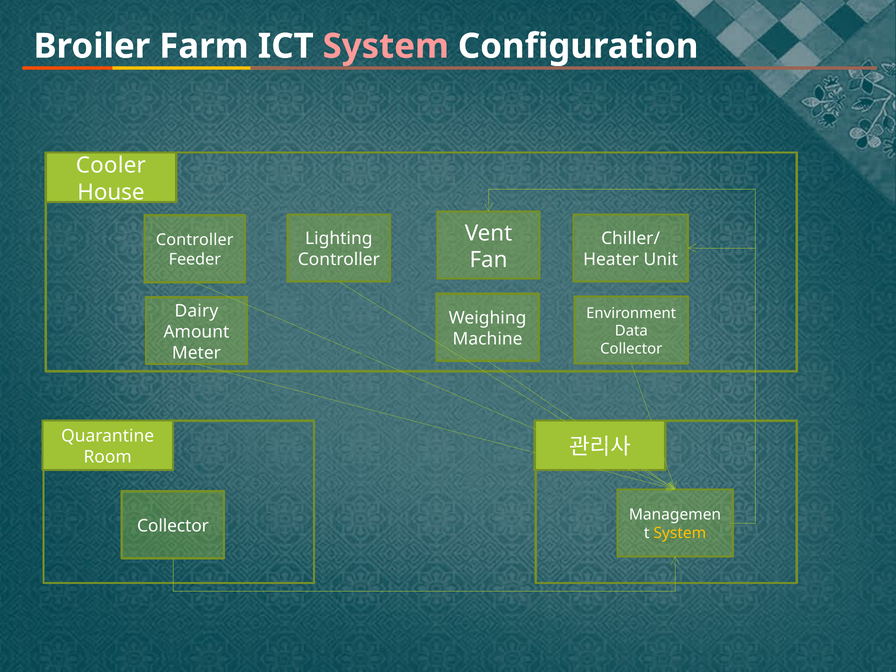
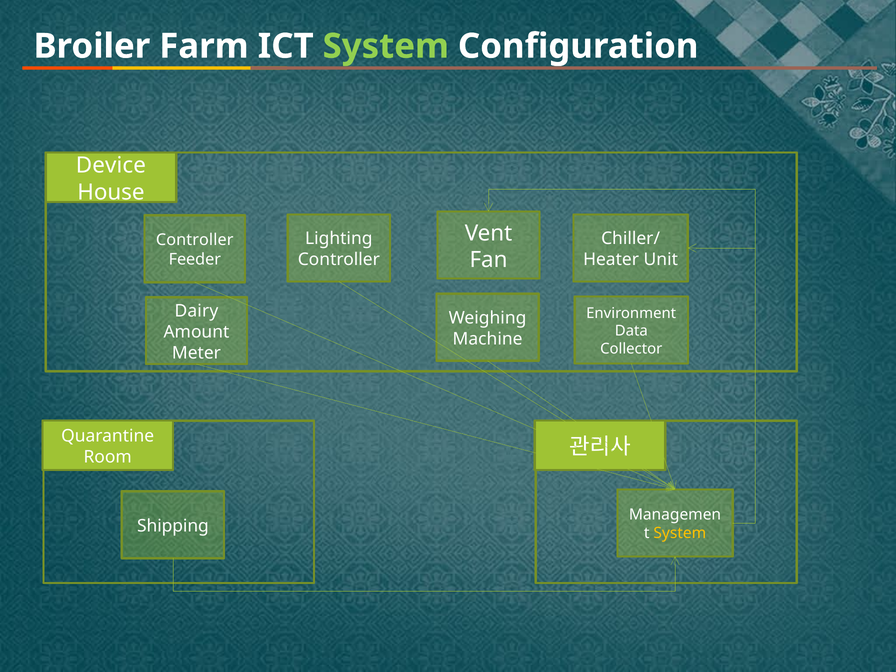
System at (386, 46) colour: pink -> light green
Cooler: Cooler -> Device
Collector at (173, 526): Collector -> Shipping
